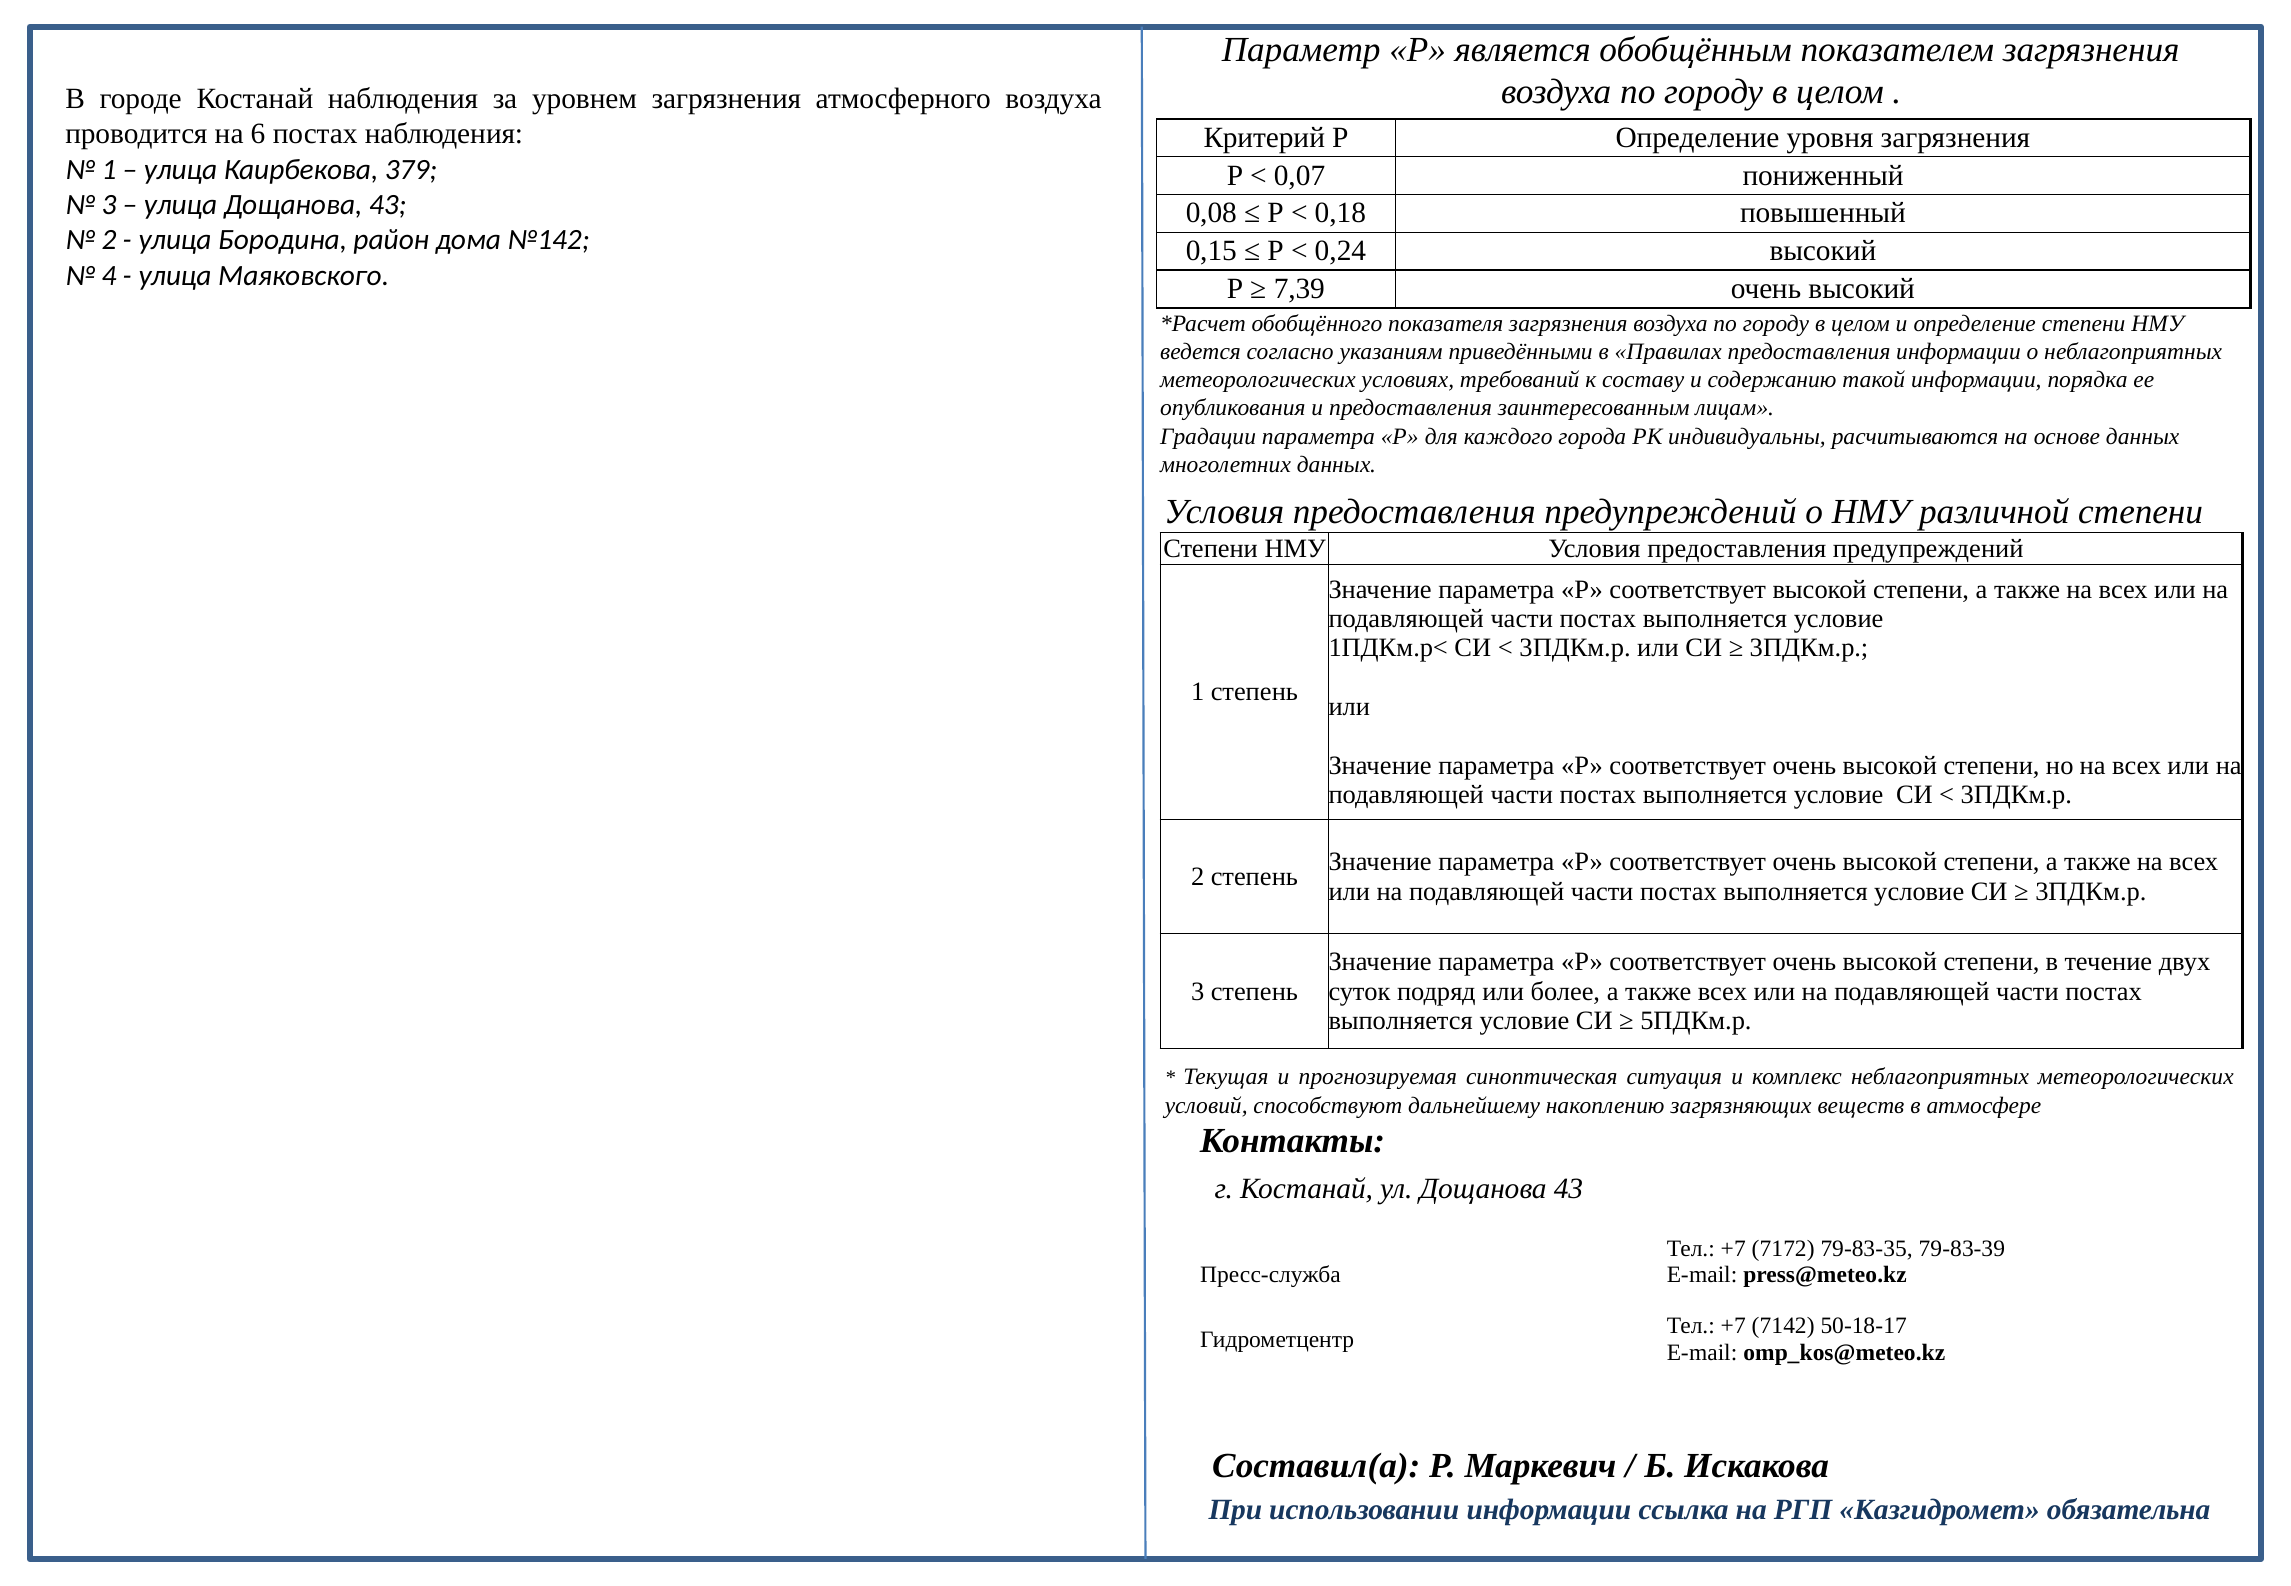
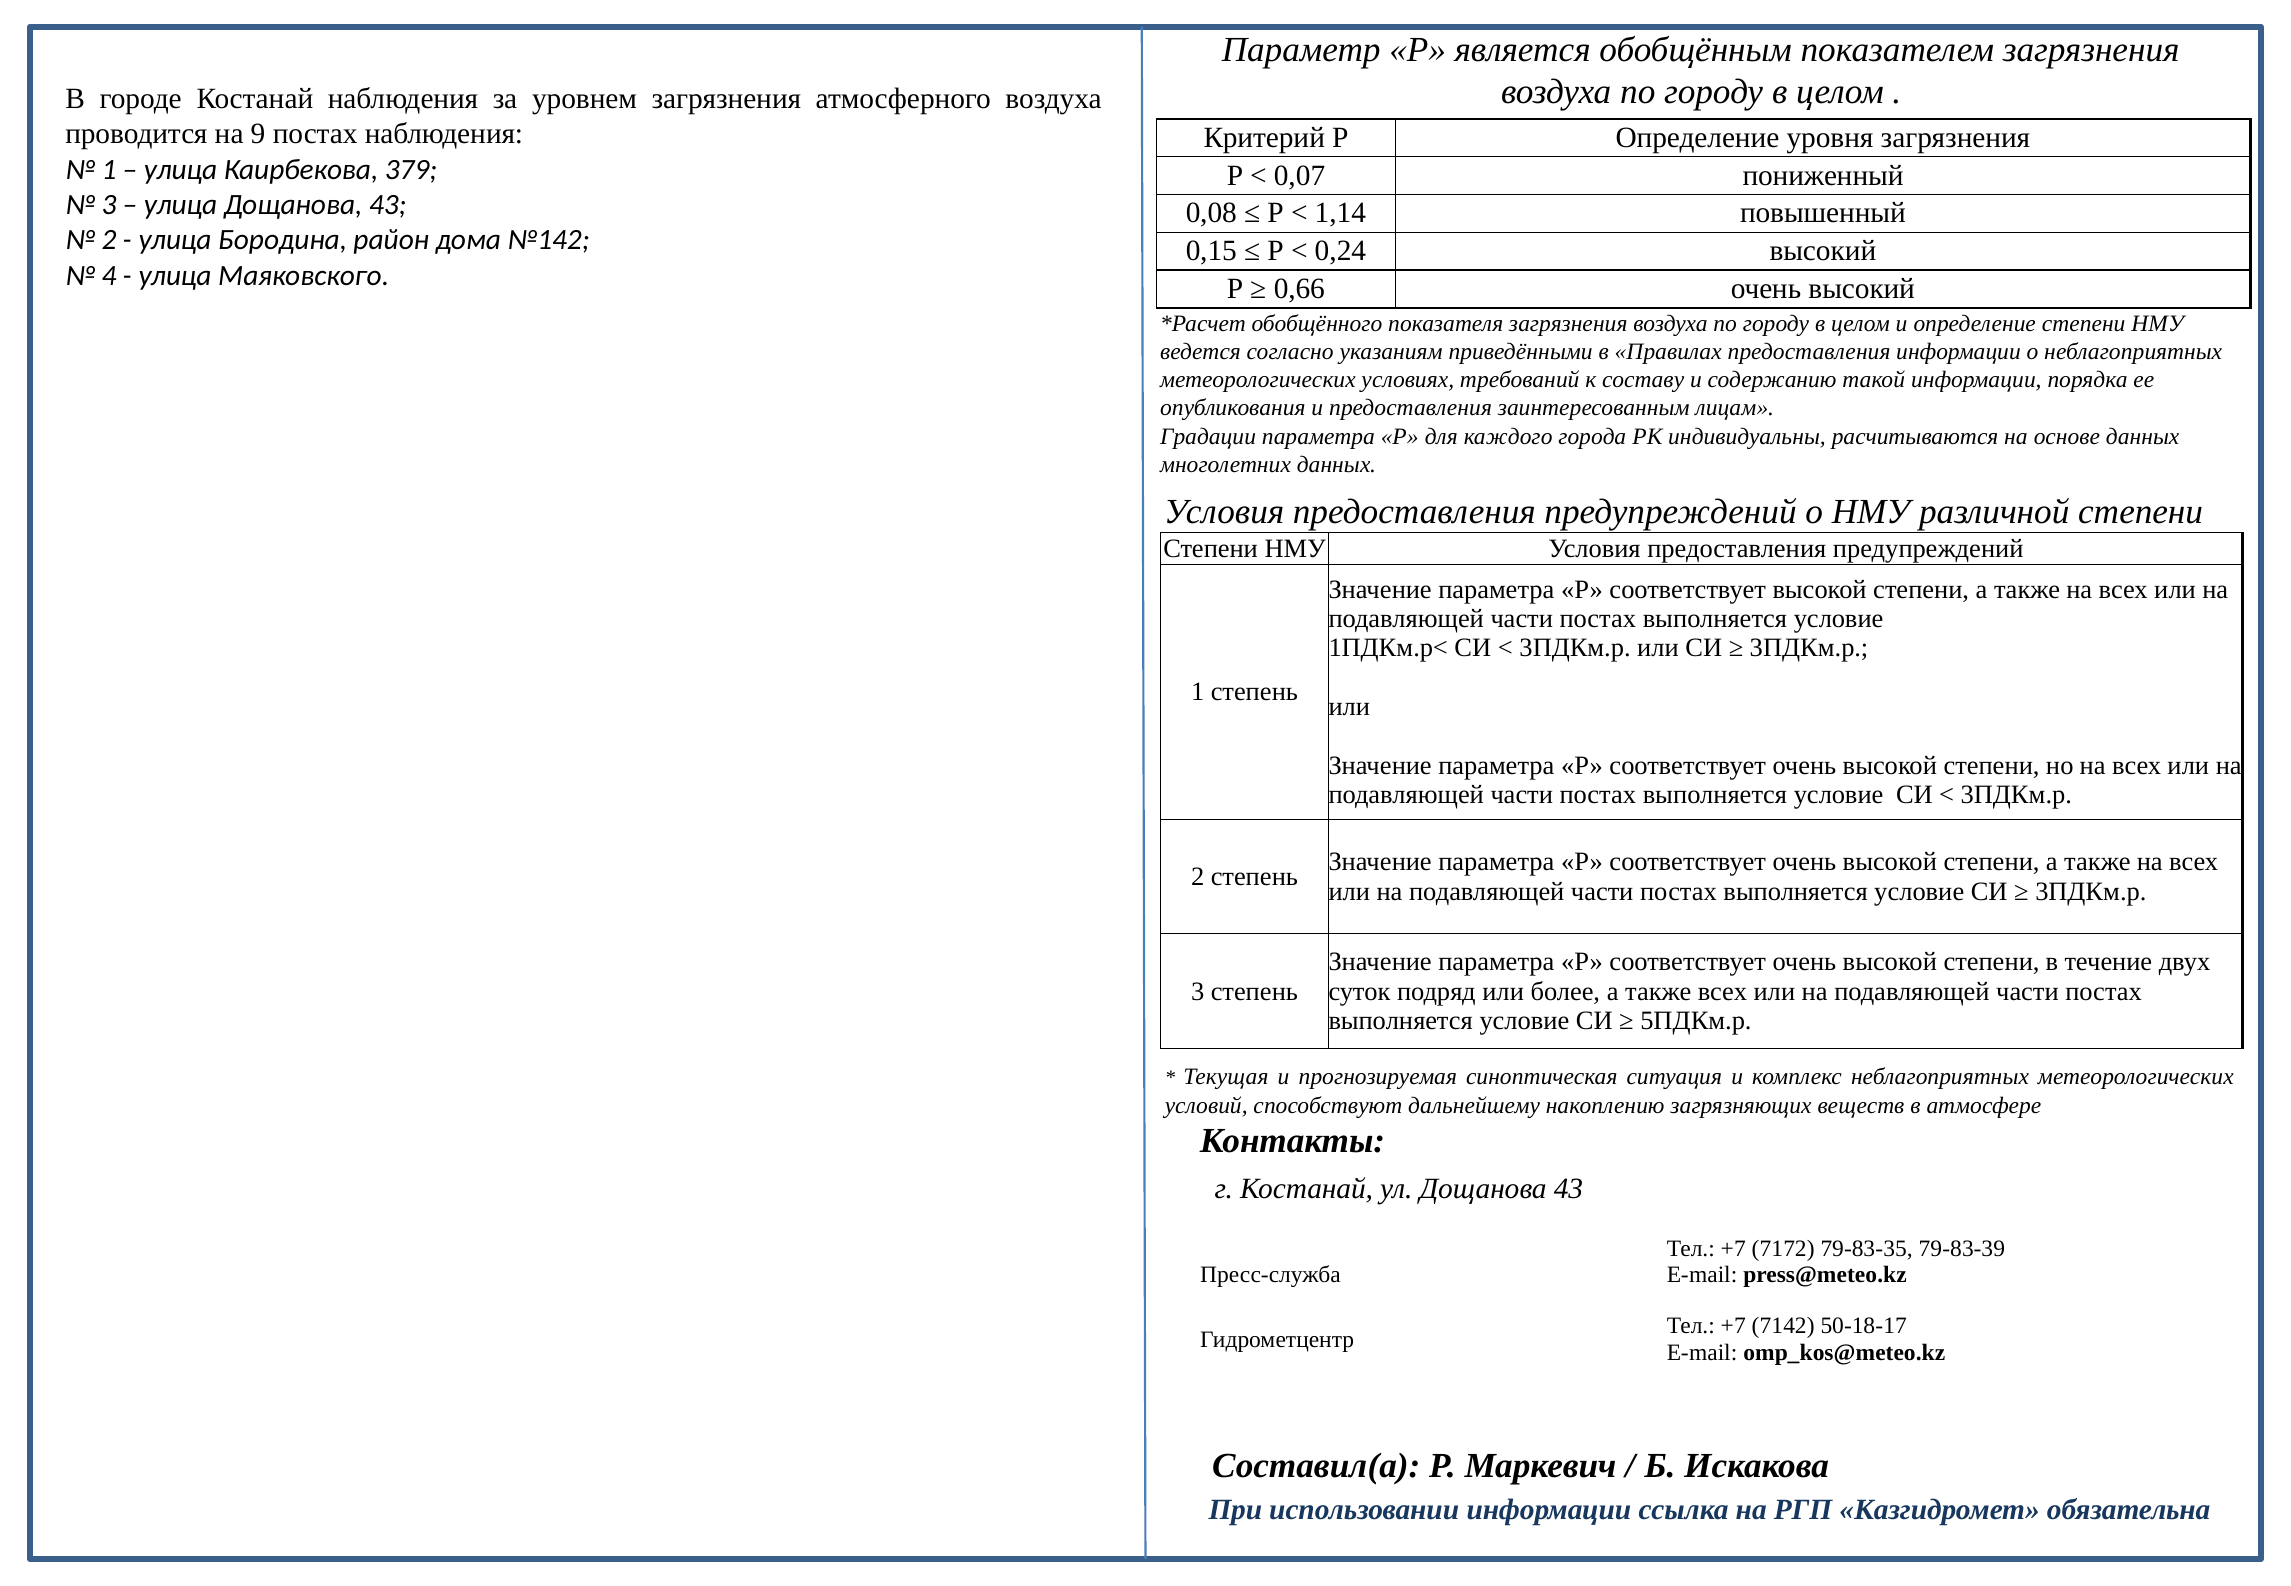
6: 6 -> 9
0,18: 0,18 -> 1,14
7,39: 7,39 -> 0,66
